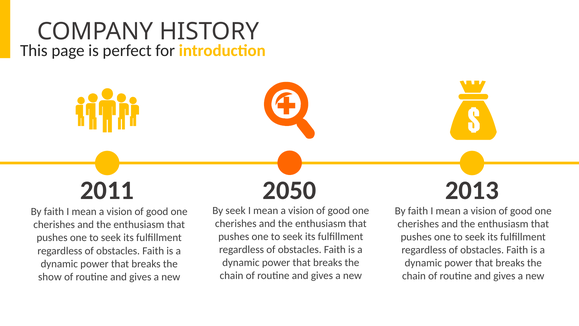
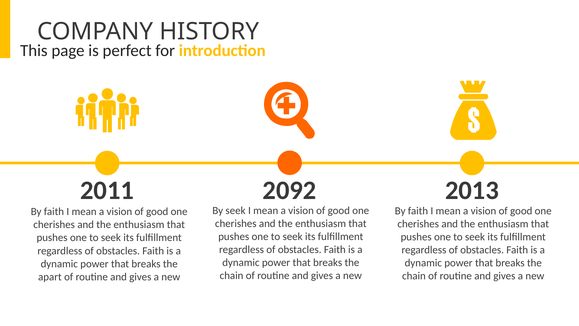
2050: 2050 -> 2092
show: show -> apart
